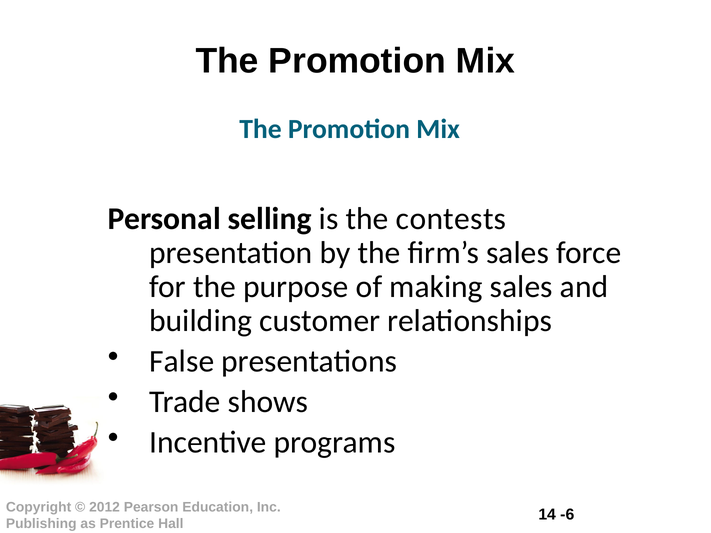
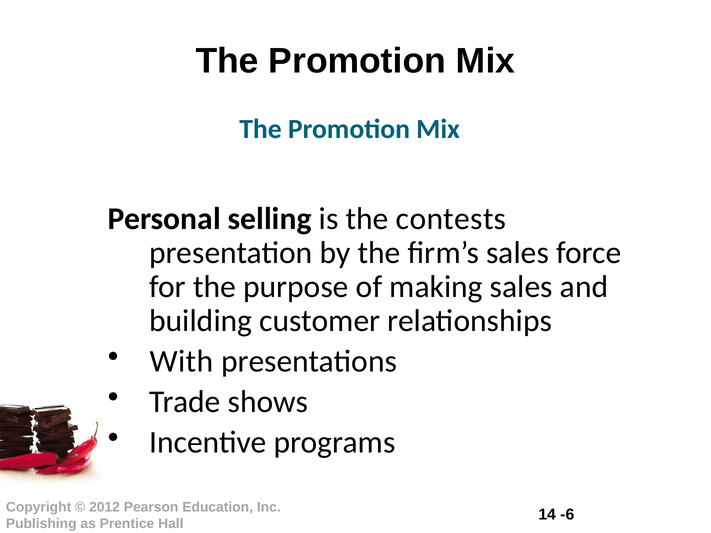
False: False -> With
